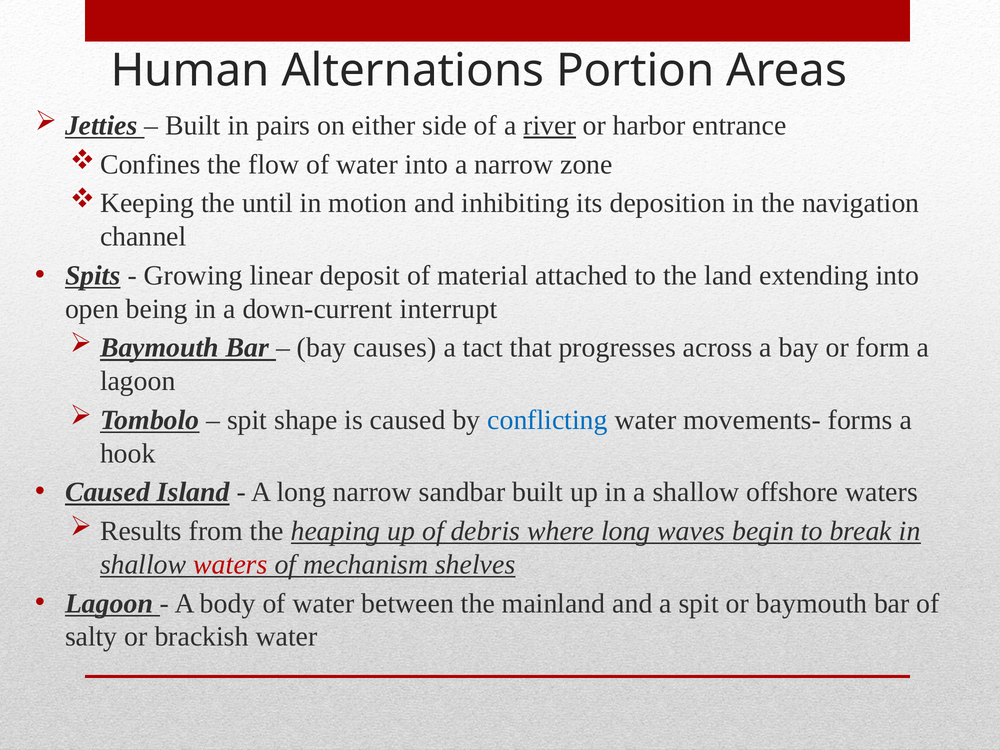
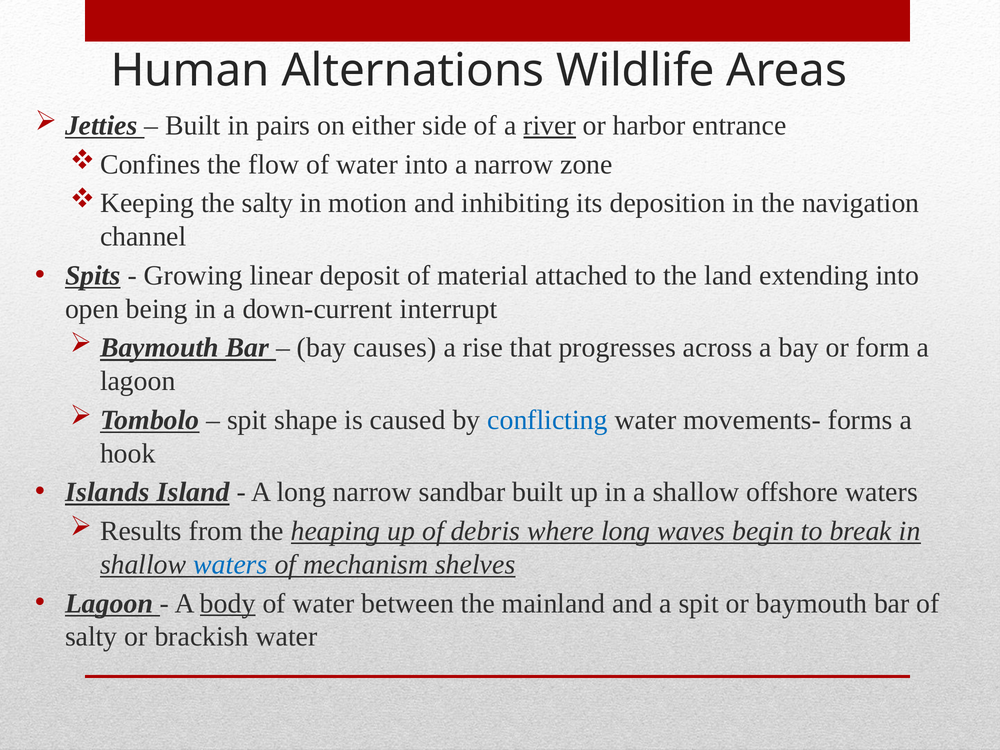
Portion: Portion -> Wildlife
the until: until -> salty
tact: tact -> rise
Caused at (107, 492): Caused -> Islands
waters at (230, 564) colour: red -> blue
body underline: none -> present
